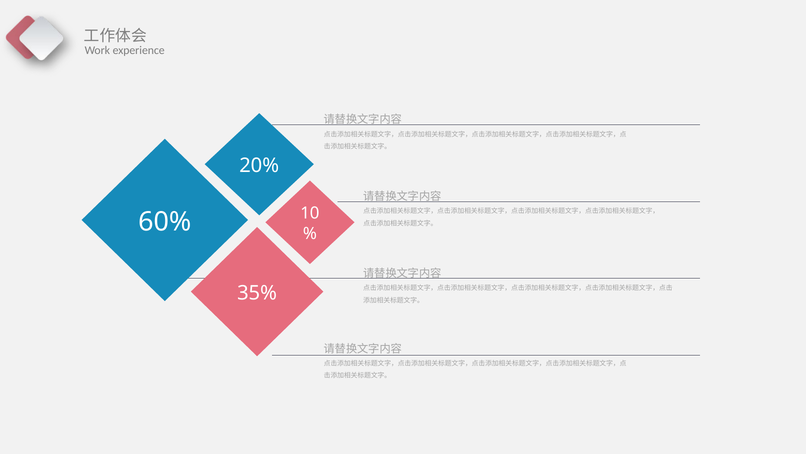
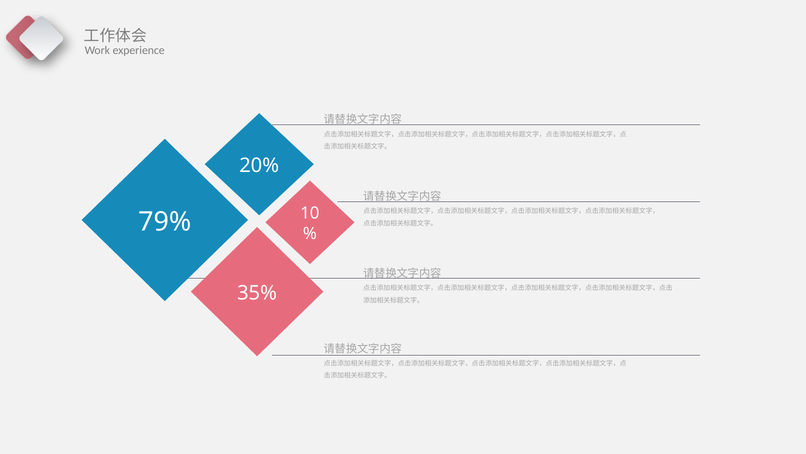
60%: 60% -> 79%
